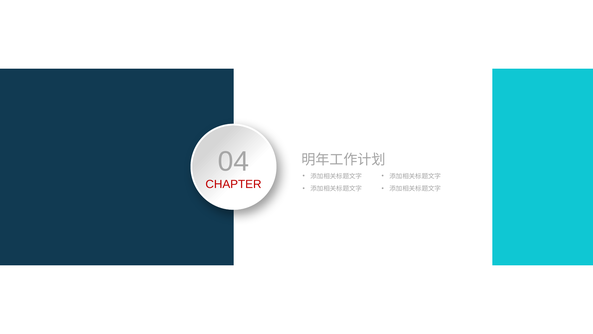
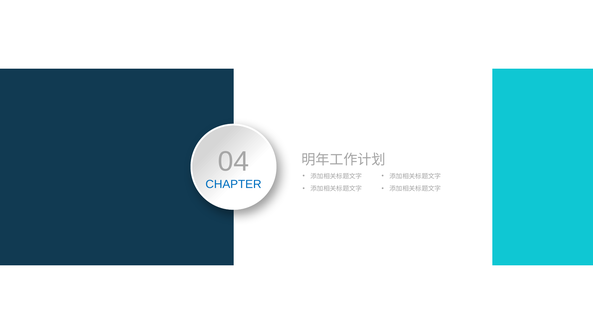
CHAPTER colour: red -> blue
